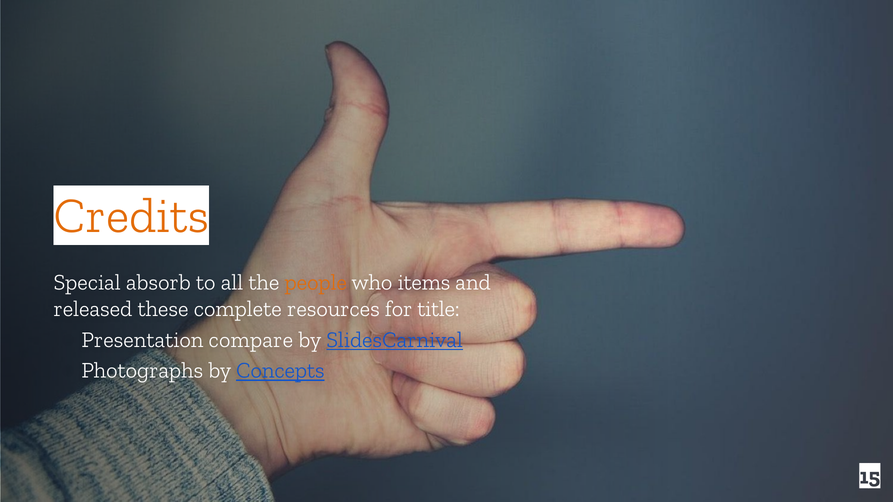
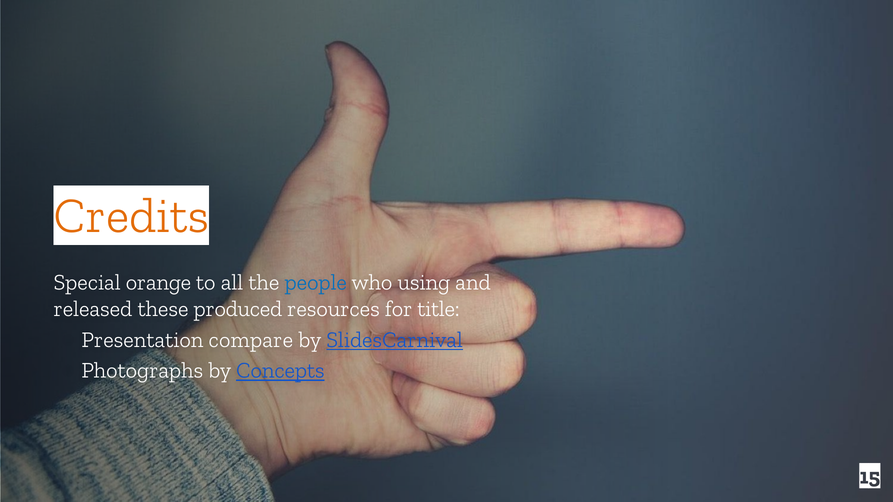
absorb: absorb -> orange
people colour: orange -> blue
items: items -> using
complete: complete -> produced
